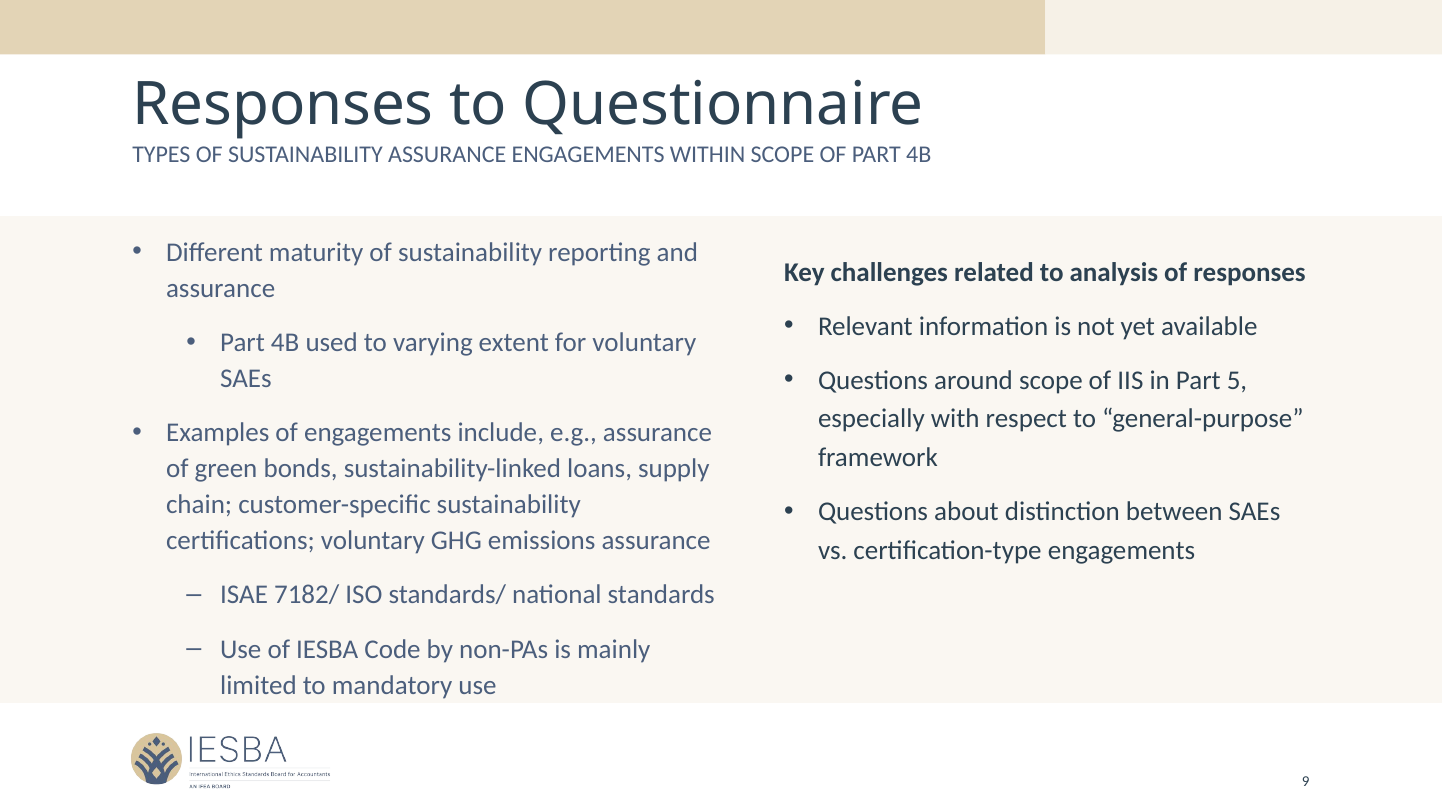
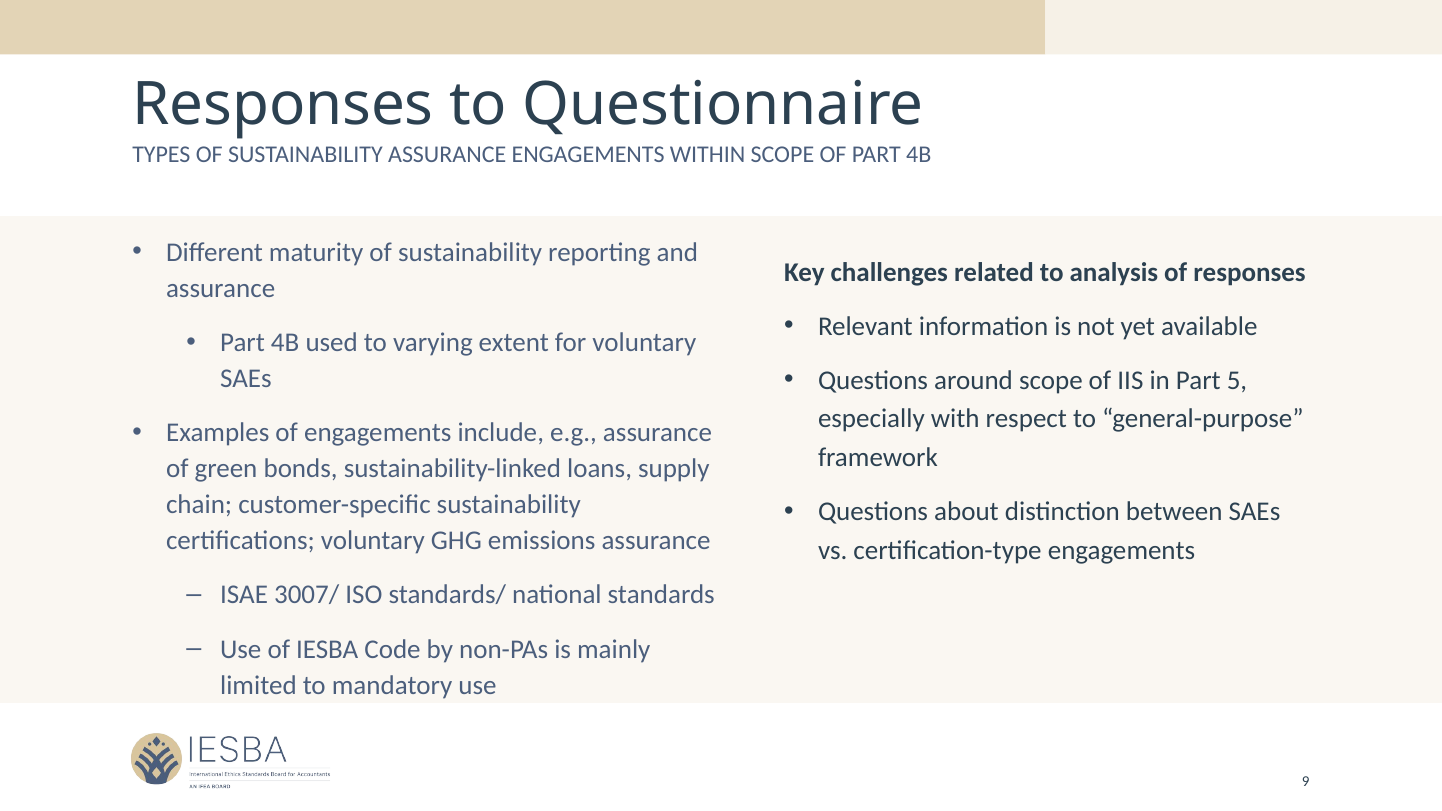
7182/: 7182/ -> 3007/
